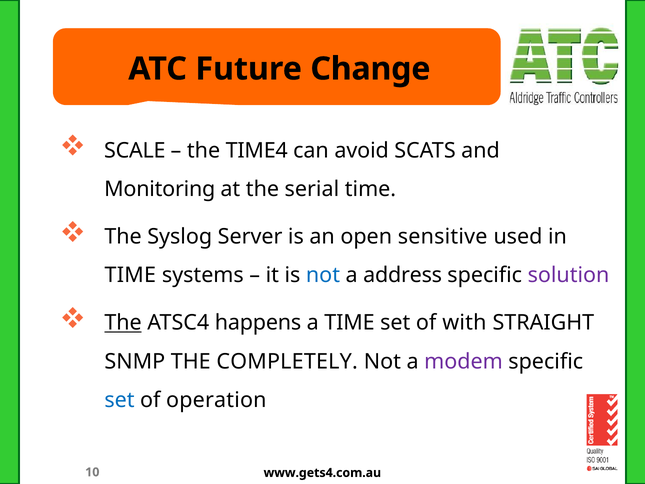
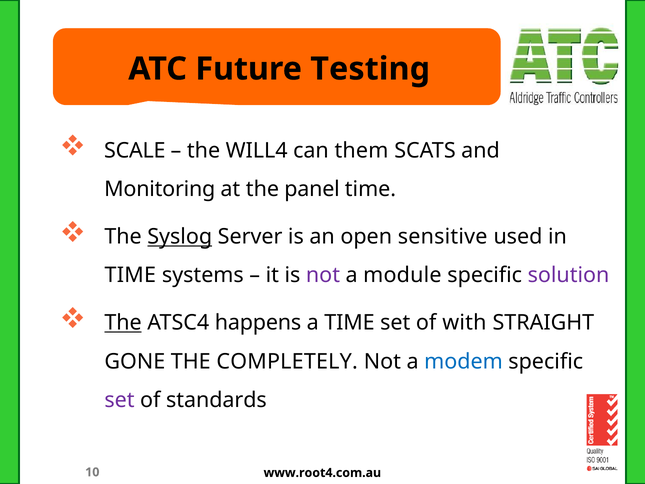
Change: Change -> Testing
TIME4: TIME4 -> WILL4
avoid: avoid -> them
serial: serial -> panel
Syslog underline: none -> present
not at (323, 275) colour: blue -> purple
address: address -> module
SNMP: SNMP -> GONE
modem colour: purple -> blue
set at (119, 400) colour: blue -> purple
operation: operation -> standards
www.gets4.com.au: www.gets4.com.au -> www.root4.com.au
